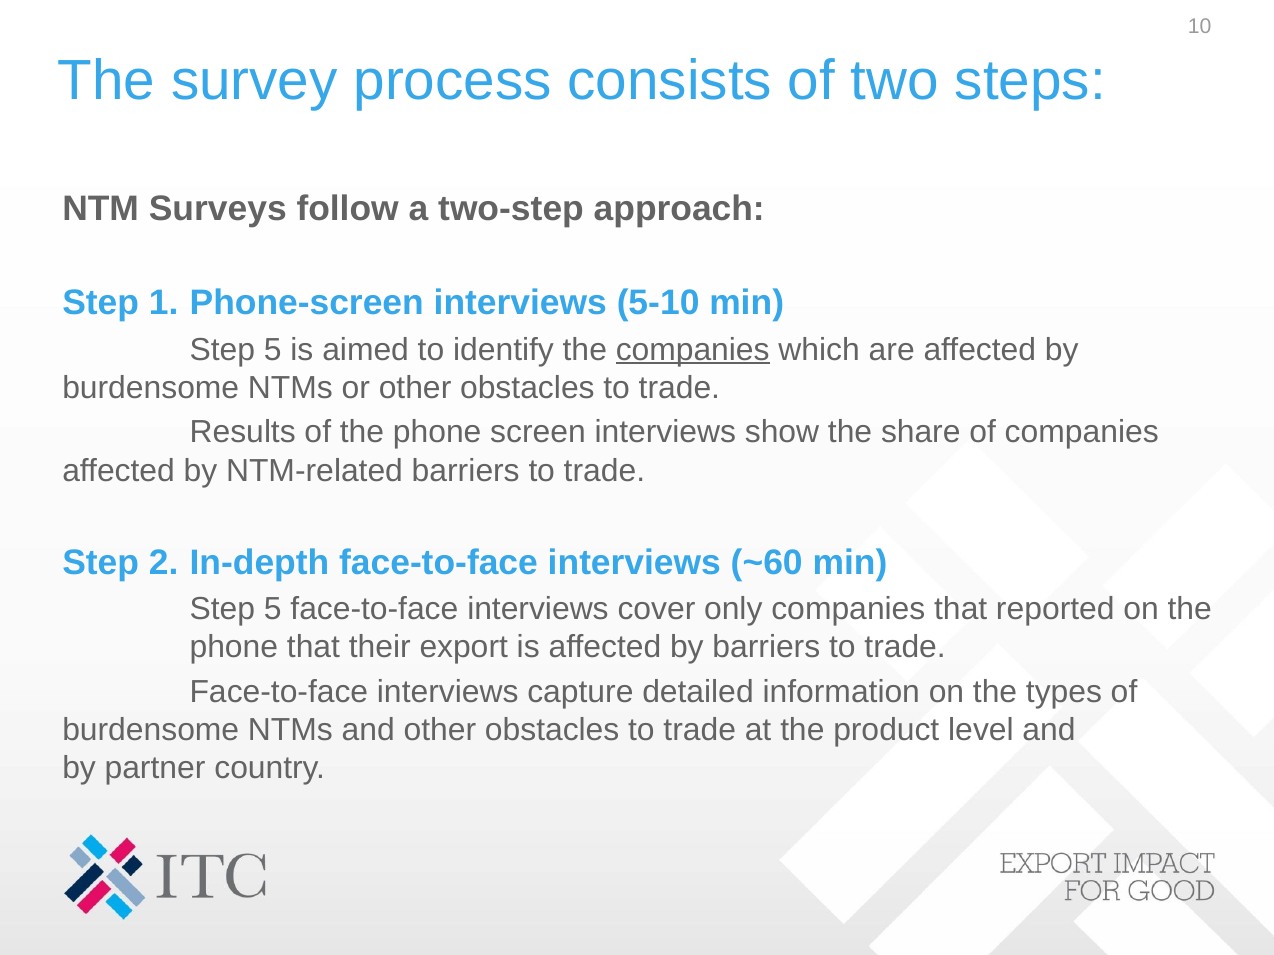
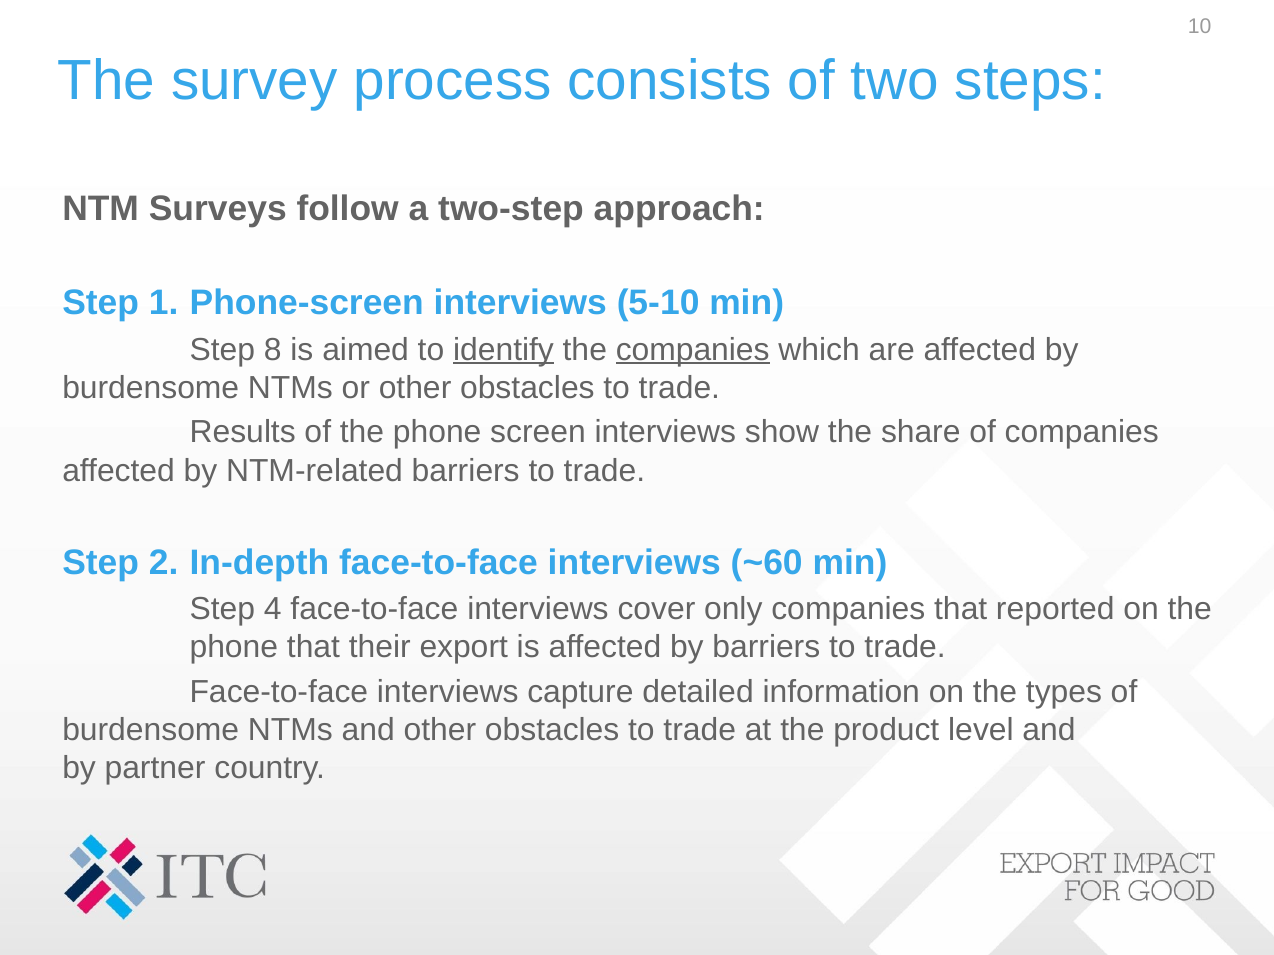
5 at (273, 350): 5 -> 8
identify underline: none -> present
5 at (273, 609): 5 -> 4
